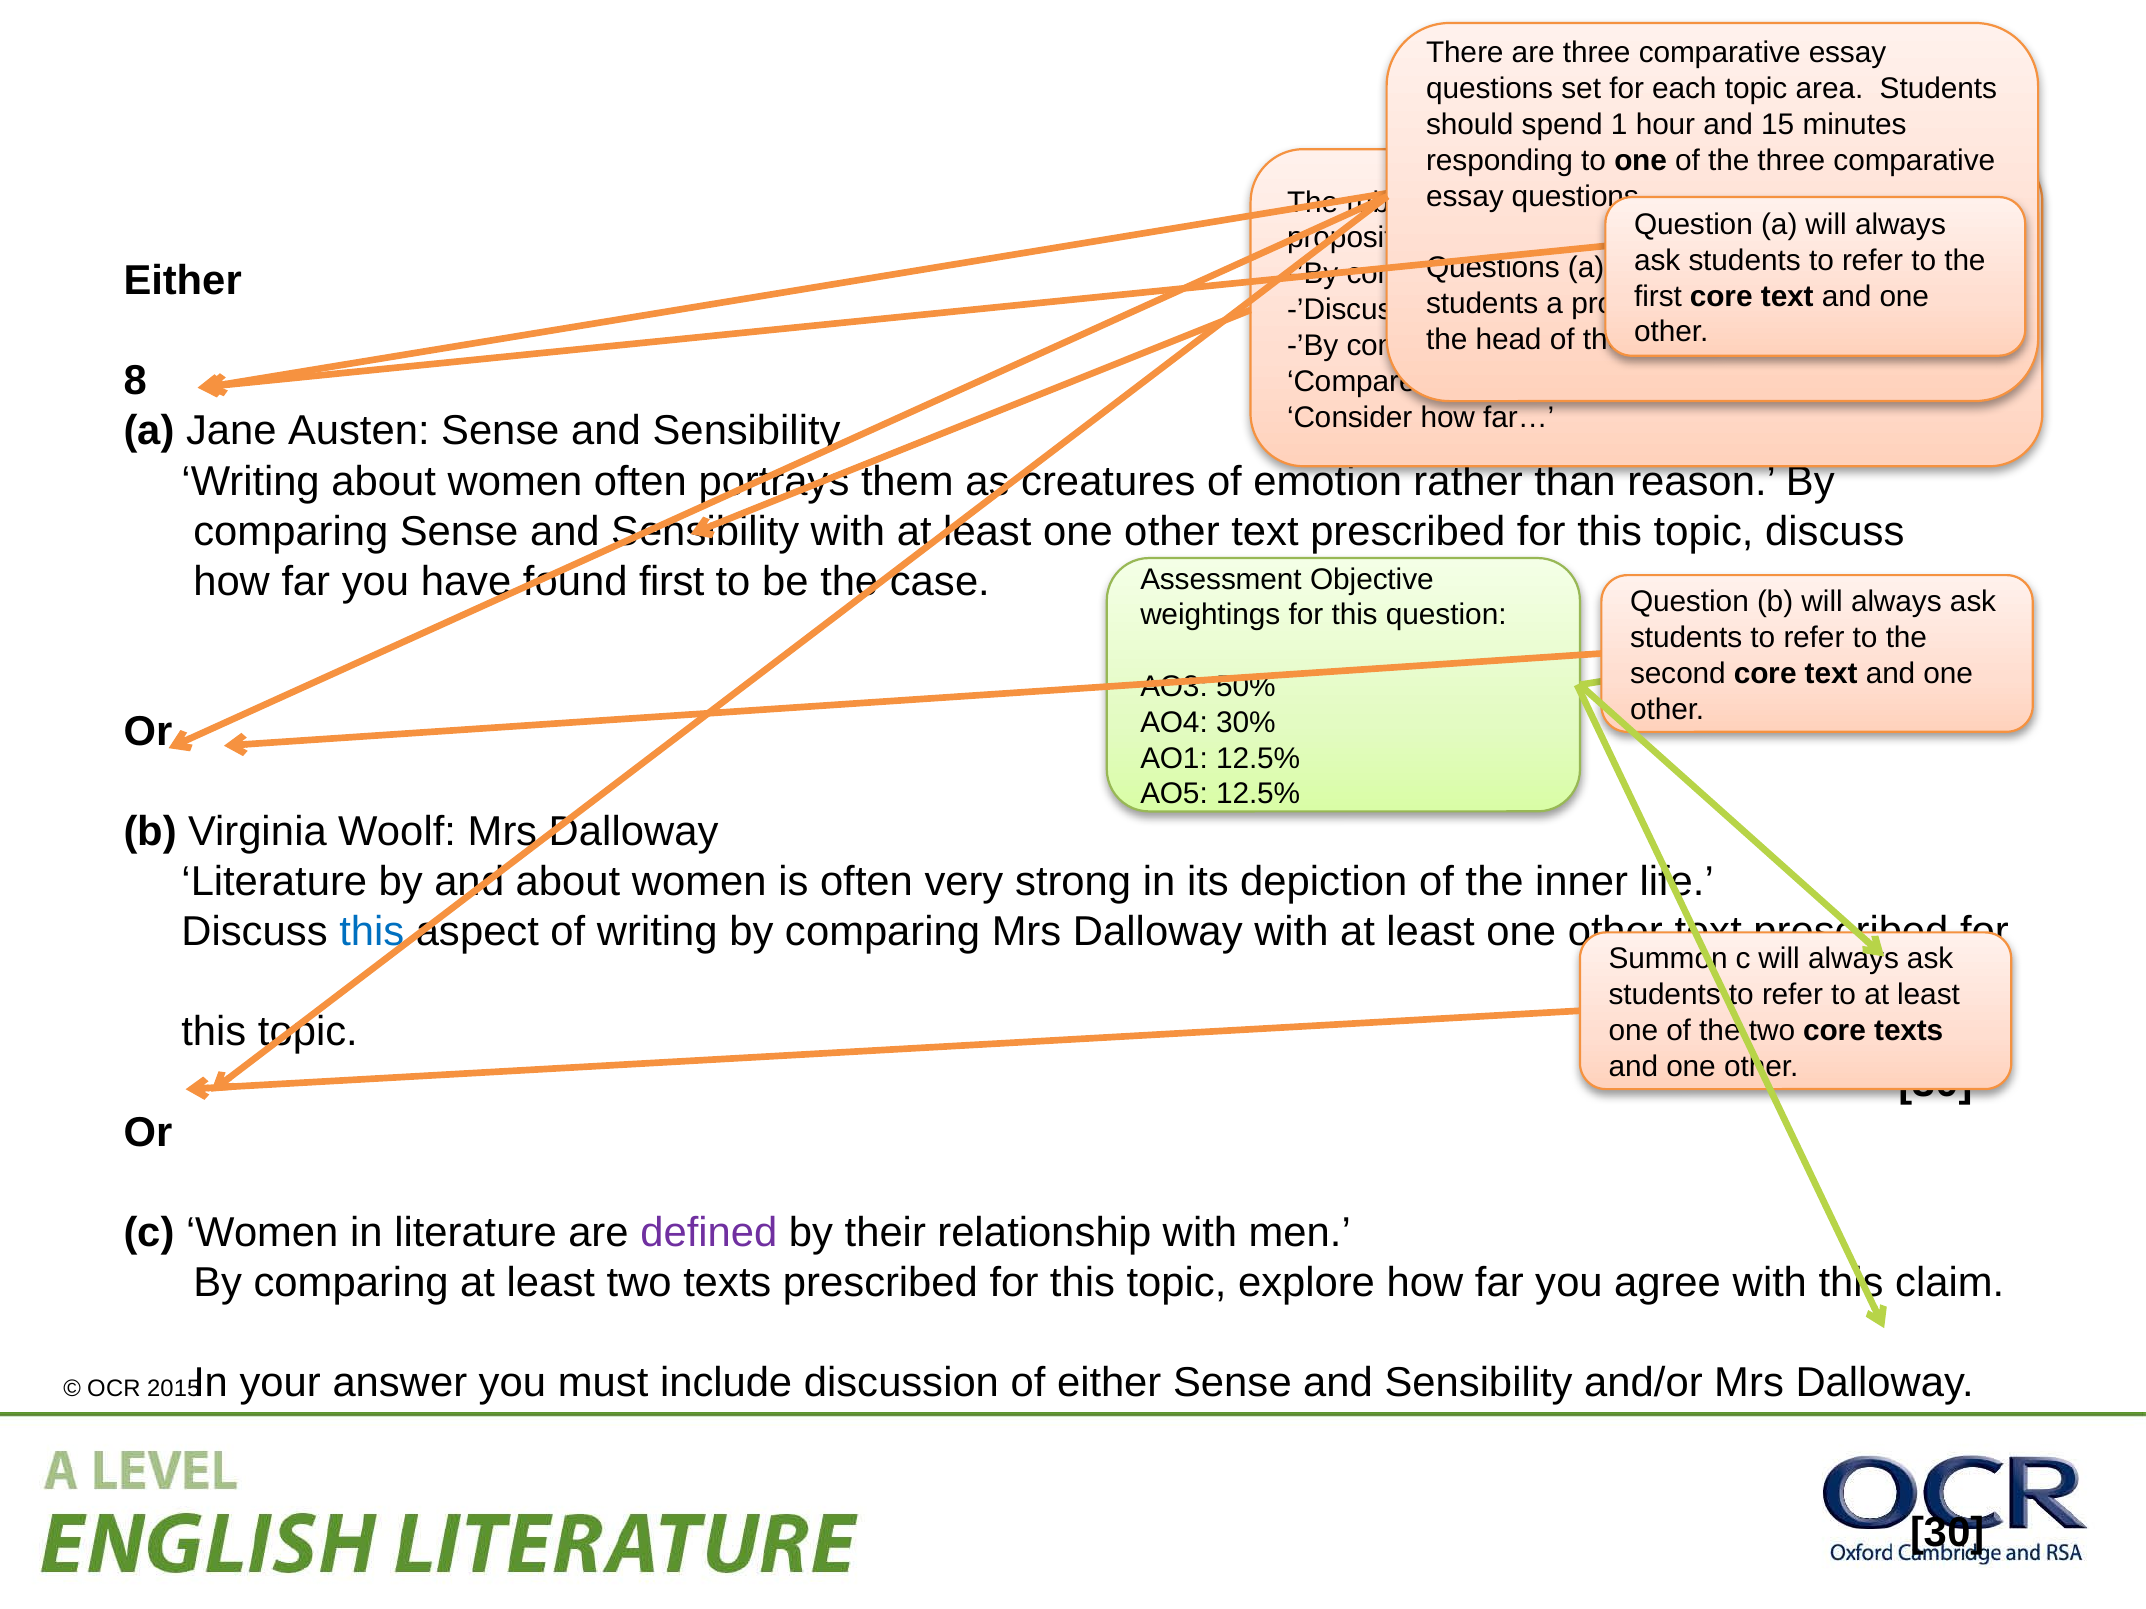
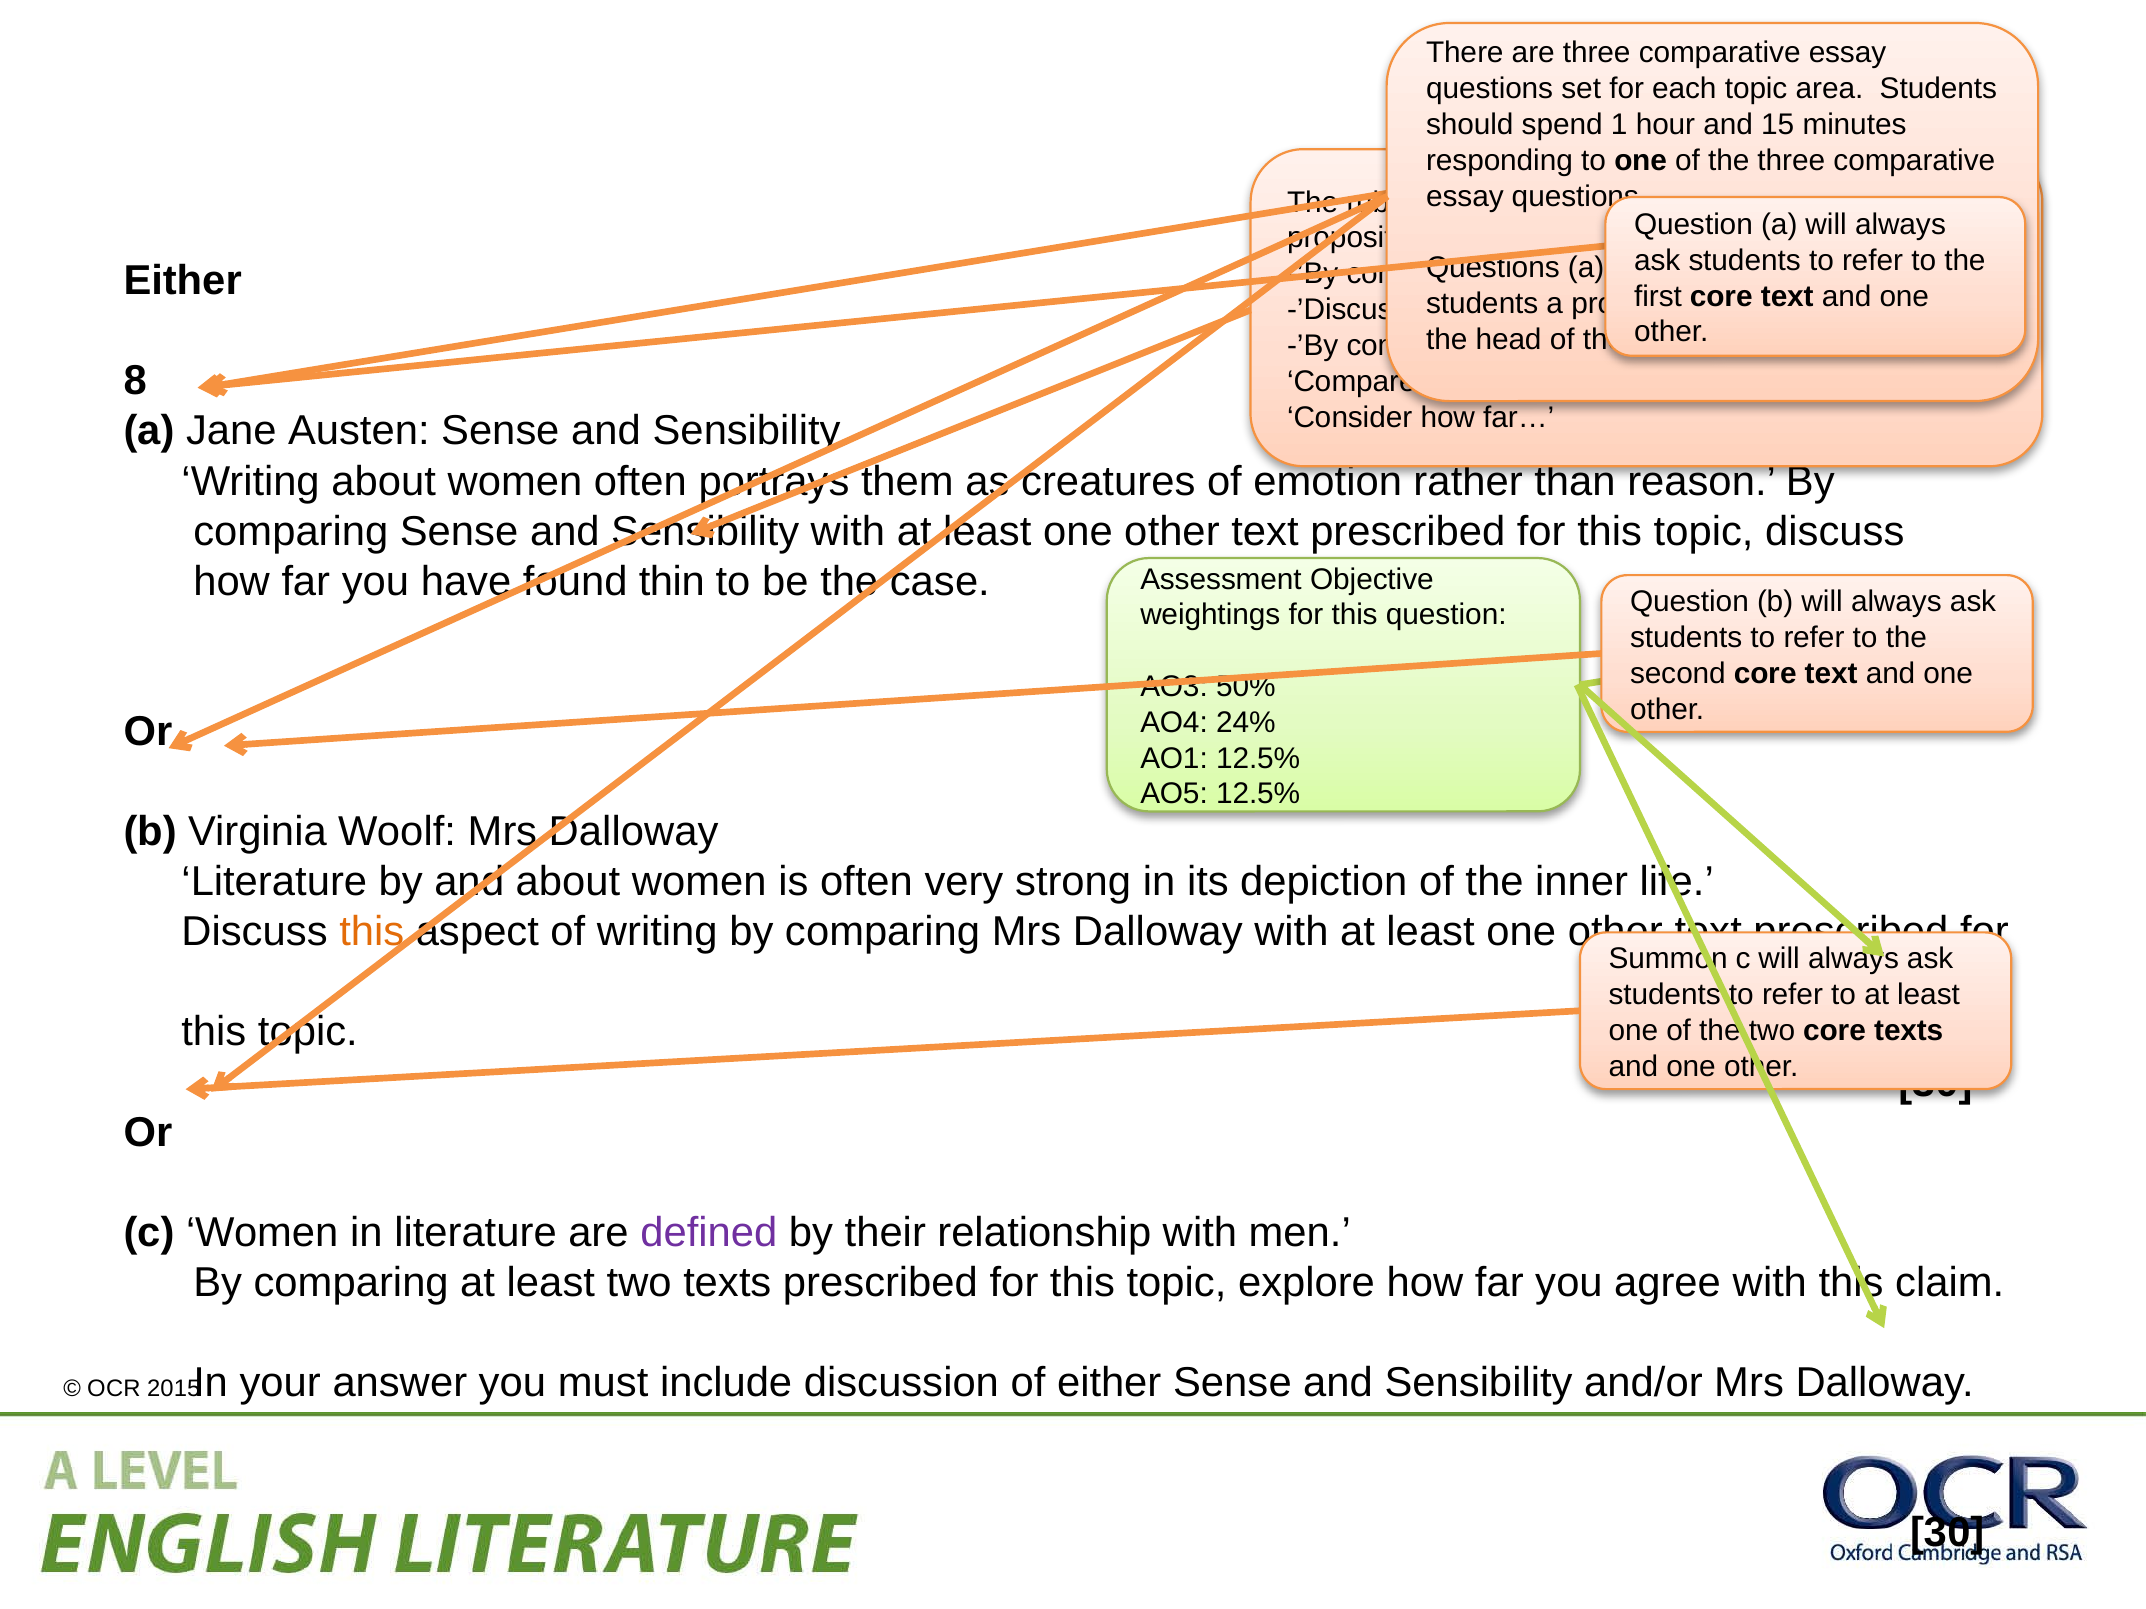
found first: first -> thin
30%: 30% -> 24%
this at (372, 932) colour: blue -> orange
